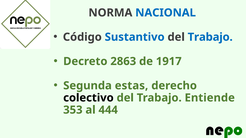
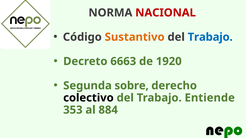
NACIONAL colour: blue -> red
Sustantivo colour: blue -> orange
2863: 2863 -> 6663
1917: 1917 -> 1920
estas: estas -> sobre
444: 444 -> 884
